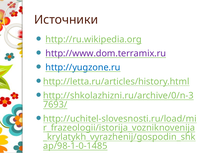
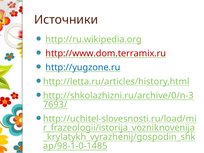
http://www.dom.terramix.ru colour: purple -> red
